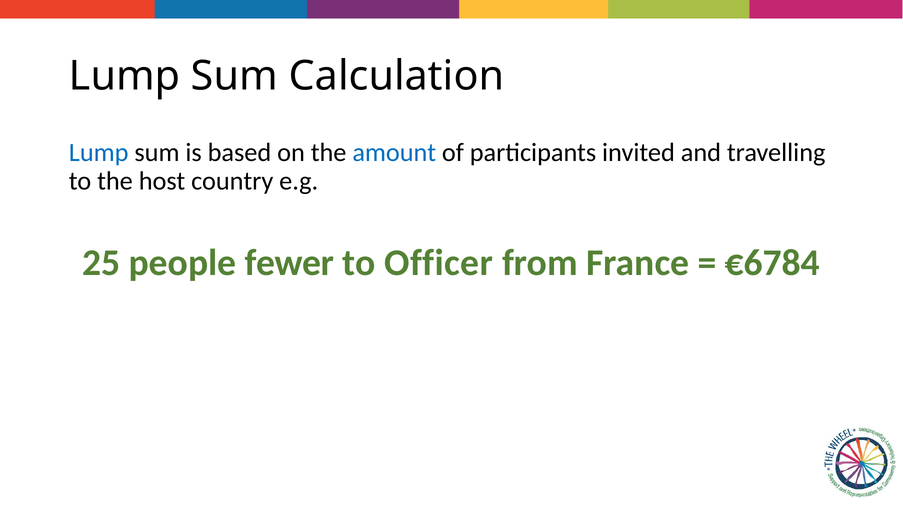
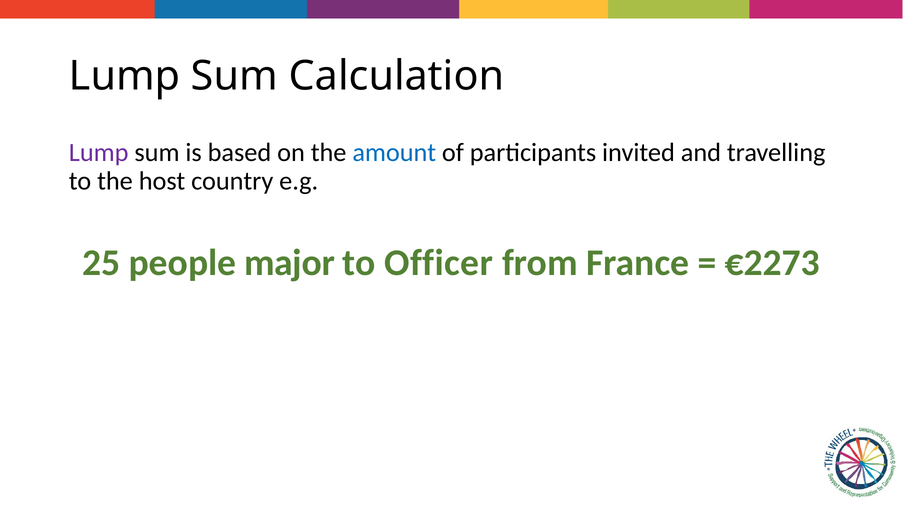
Lump at (99, 153) colour: blue -> purple
fewer: fewer -> major
€6784: €6784 -> €2273
